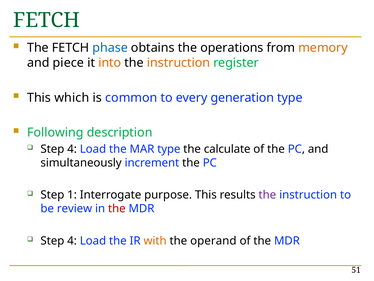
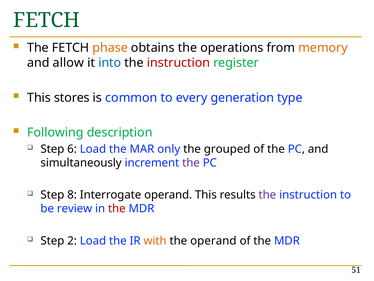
phase colour: blue -> orange
piece: piece -> allow
into colour: orange -> blue
instruction at (179, 63) colour: orange -> red
which: which -> stores
4 at (72, 149): 4 -> 6
MAR type: type -> only
calculate: calculate -> grouped
the at (191, 163) colour: black -> purple
1: 1 -> 8
Interrogate purpose: purpose -> operand
4 at (72, 240): 4 -> 2
